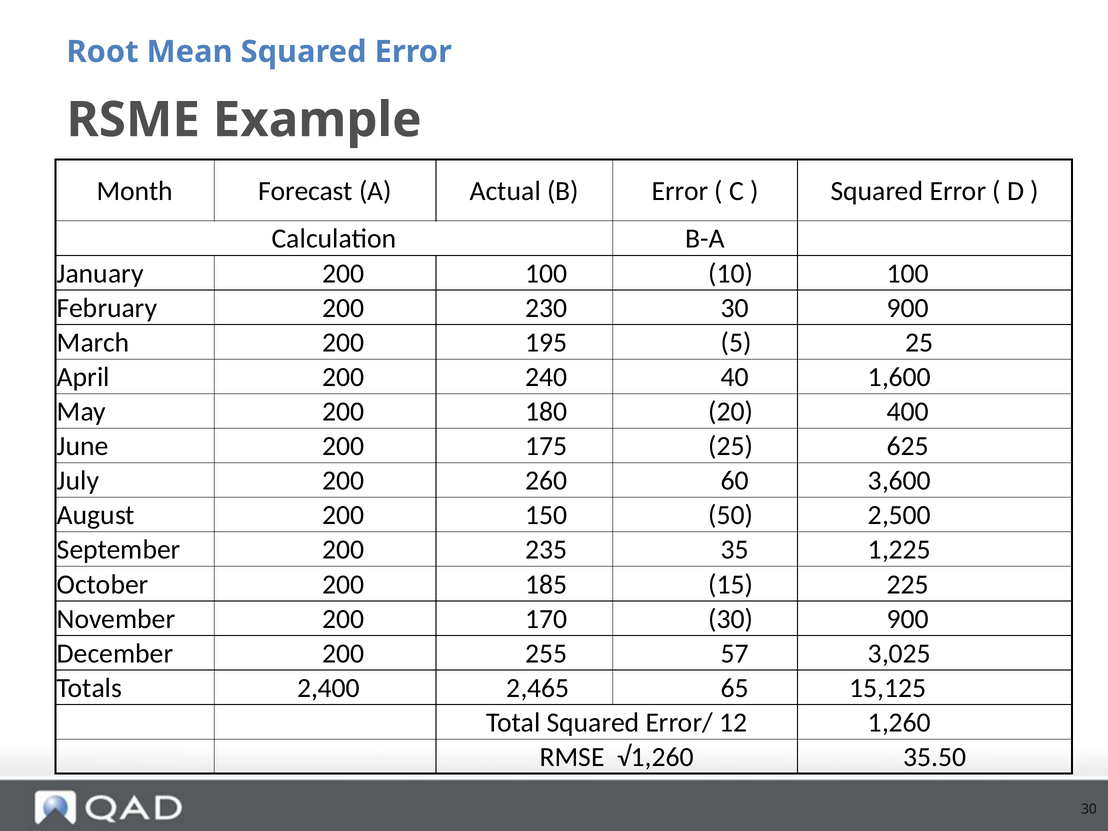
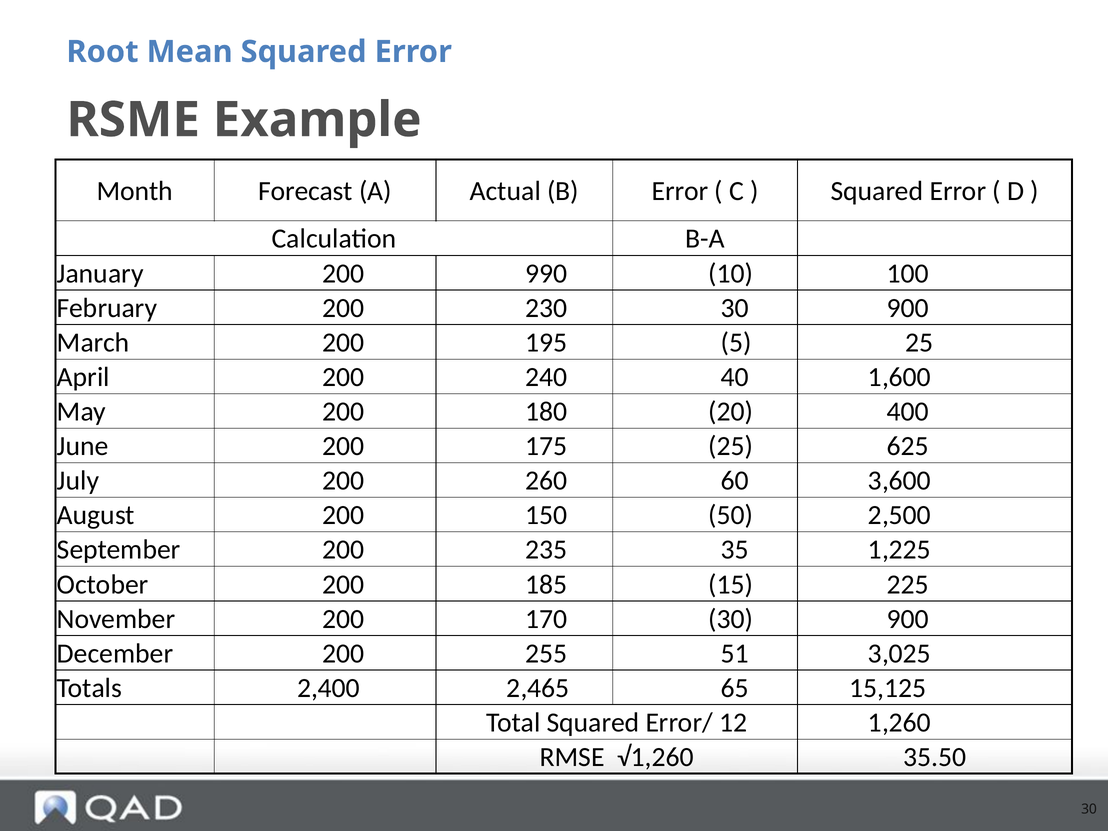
200 100: 100 -> 990
57: 57 -> 51
